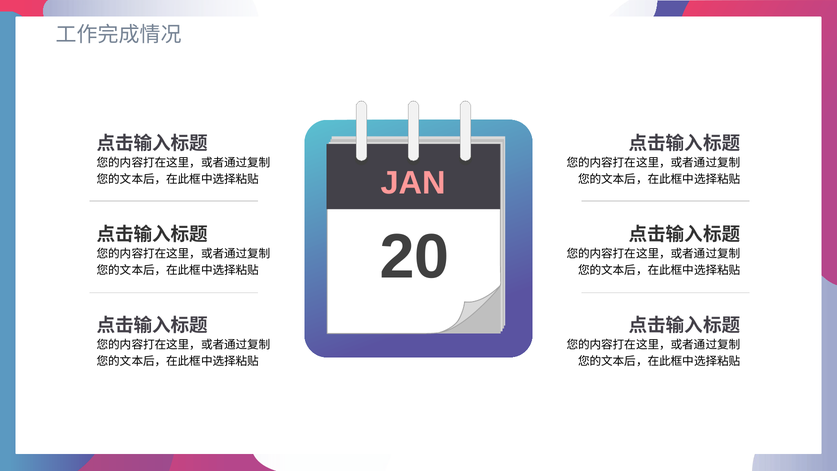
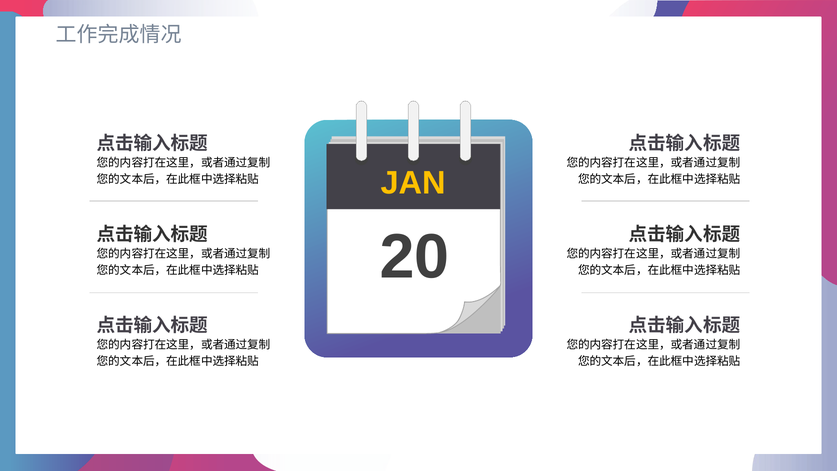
JAN colour: pink -> yellow
